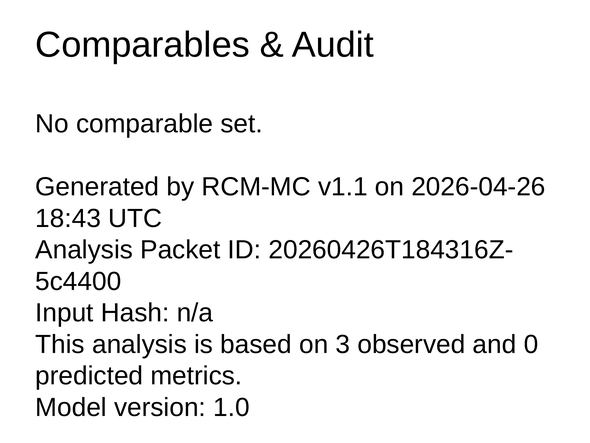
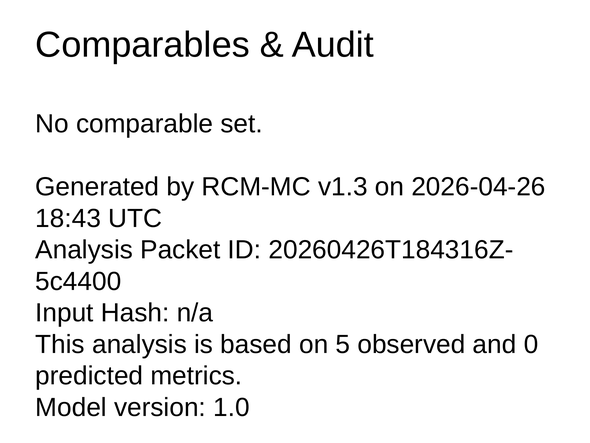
v1.1: v1.1 -> v1.3
3: 3 -> 5
